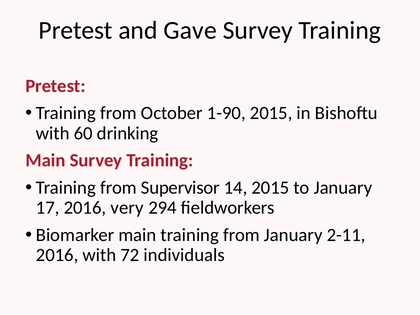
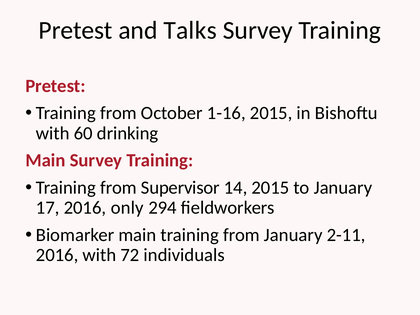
Gave: Gave -> Talks
1-90: 1-90 -> 1-16
very: very -> only
